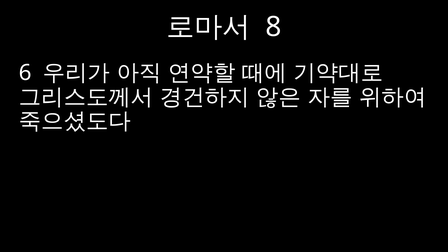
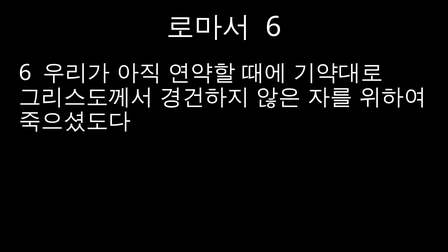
8 at (274, 27): 8 -> 6
